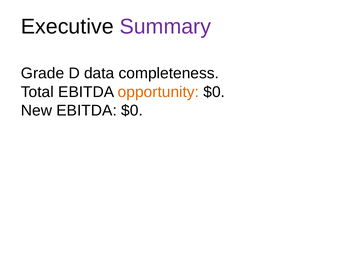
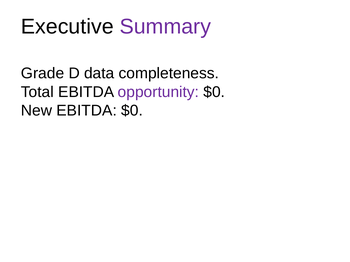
opportunity colour: orange -> purple
